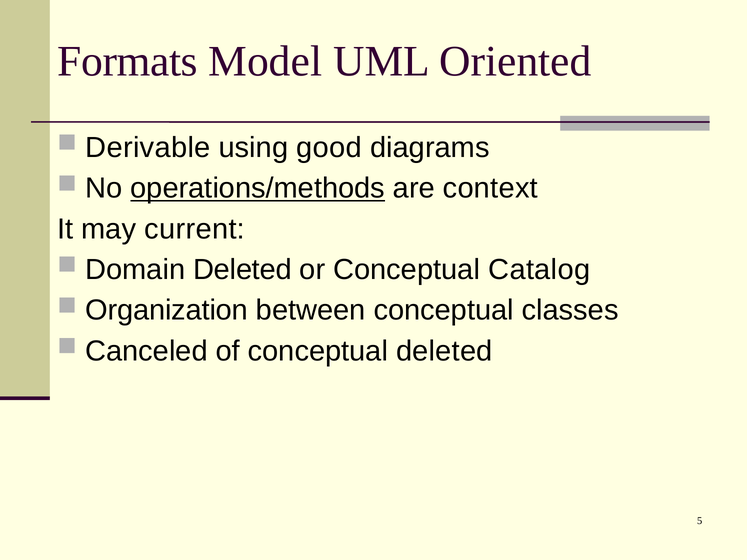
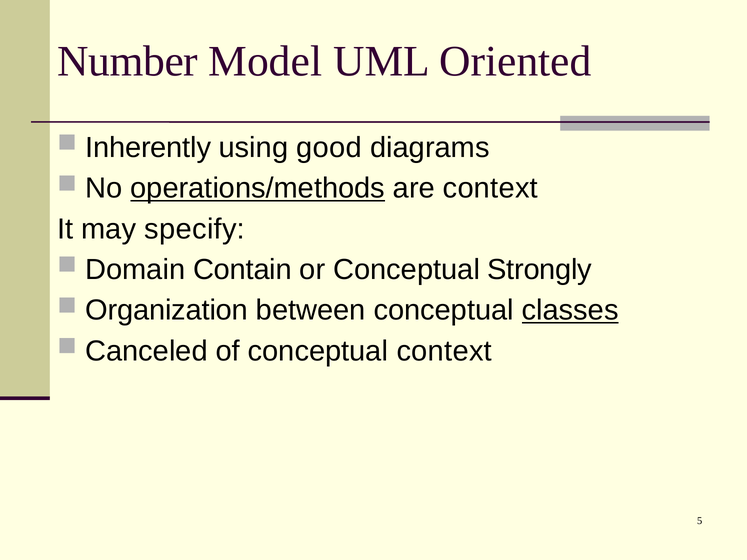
Formats: Formats -> Number
Derivable: Derivable -> Inherently
current: current -> specify
Domain Deleted: Deleted -> Contain
Catalog: Catalog -> Strongly
classes underline: none -> present
conceptual deleted: deleted -> context
